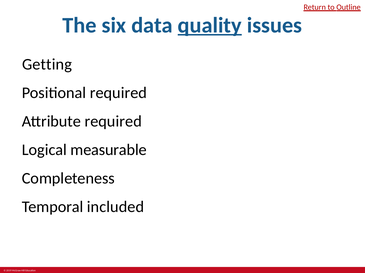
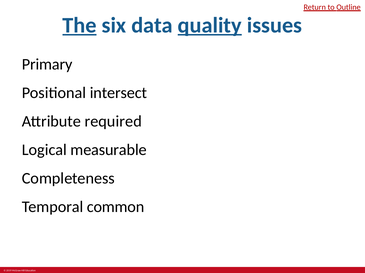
The underline: none -> present
Getting: Getting -> Primary
Positional required: required -> intersect
included: included -> common
